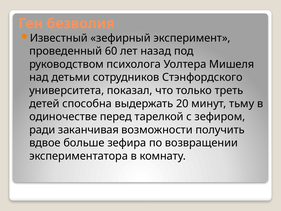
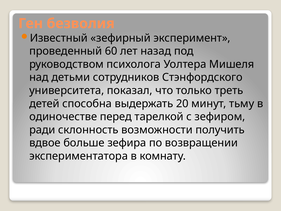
заканчивая: заканчивая -> склонность
